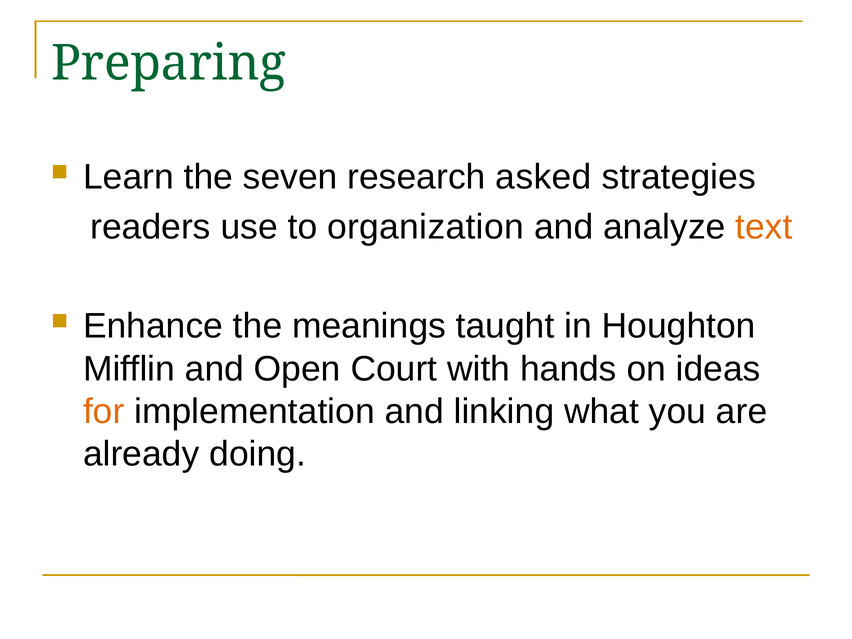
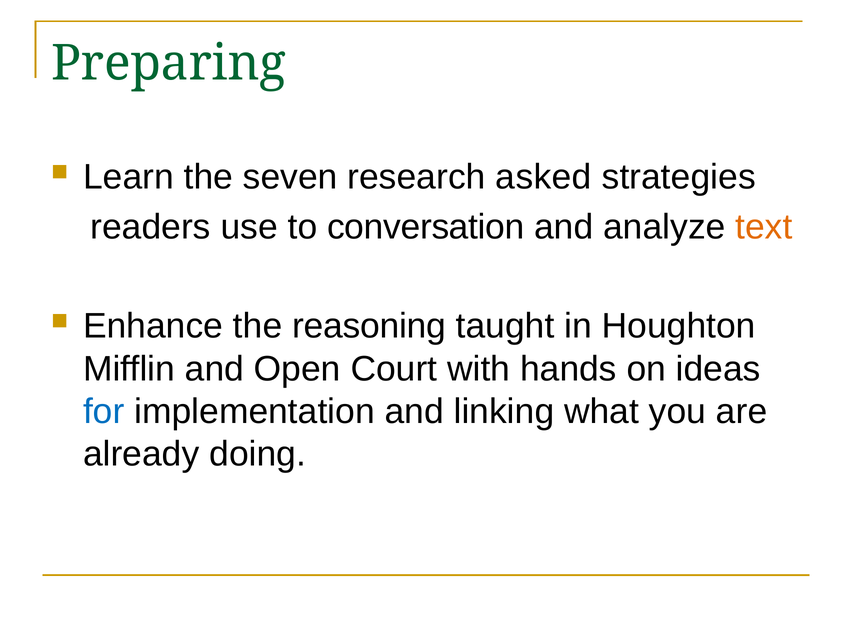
organization: organization -> conversation
meanings: meanings -> reasoning
for colour: orange -> blue
